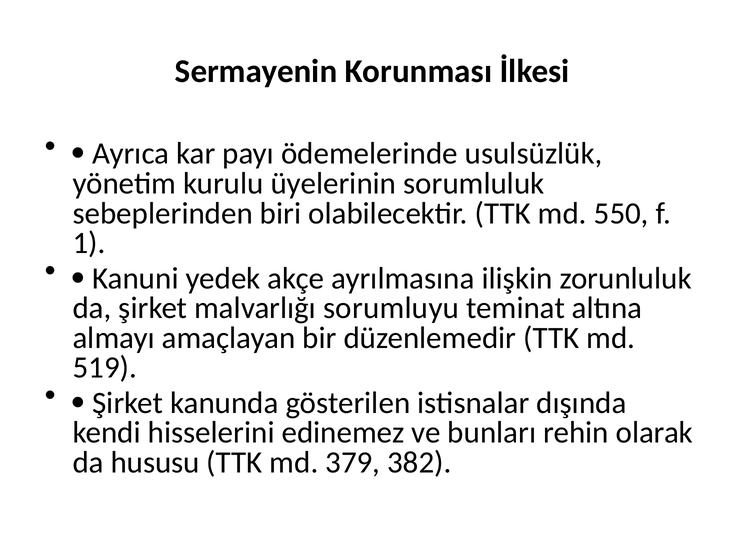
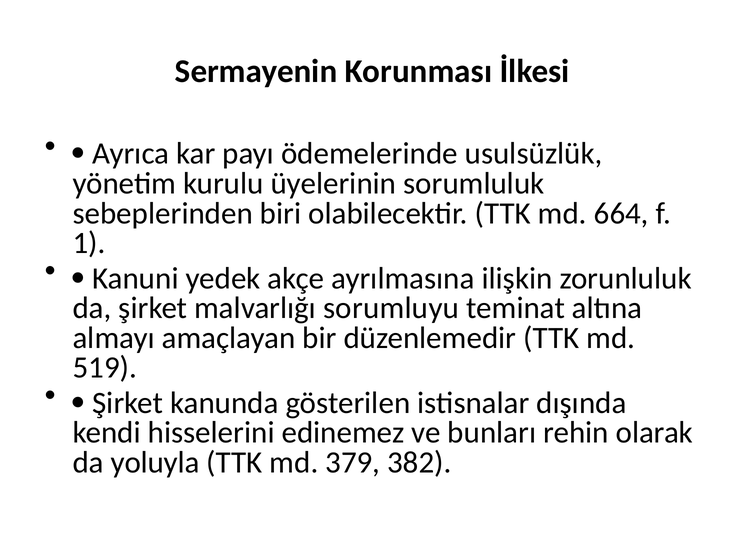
550: 550 -> 664
hususu: hususu -> yoluyla
